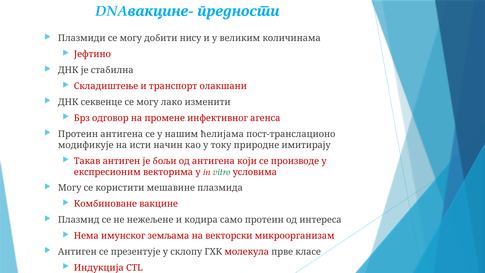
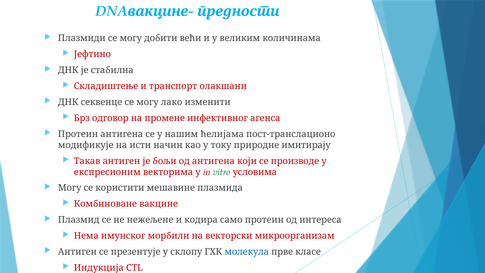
нису: нису -> већи
земљама: земљама -> морбили
молекула colour: red -> blue
